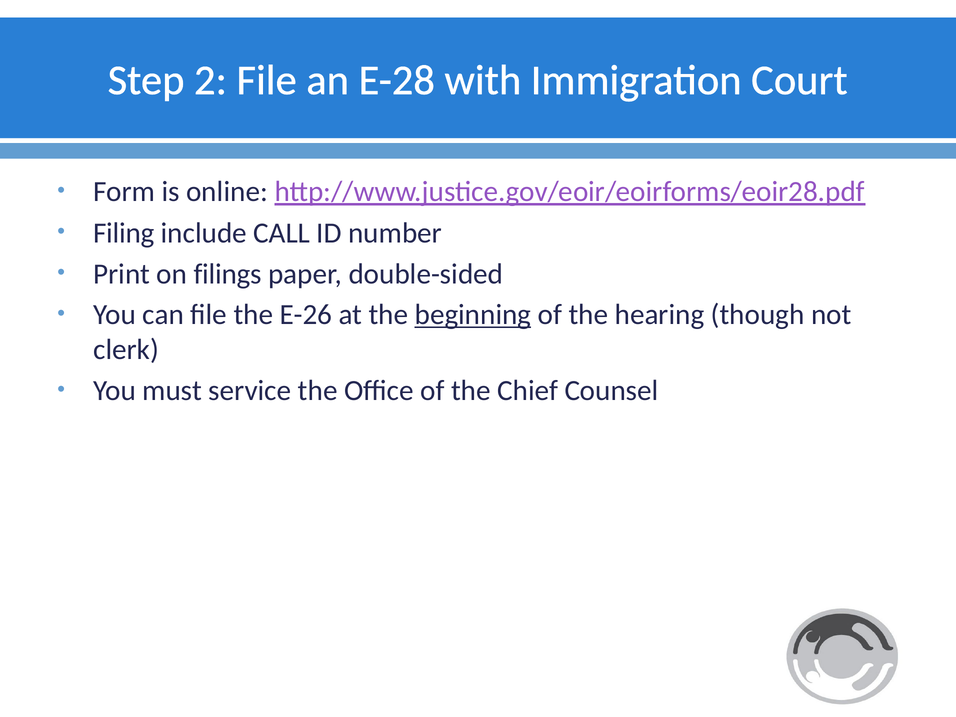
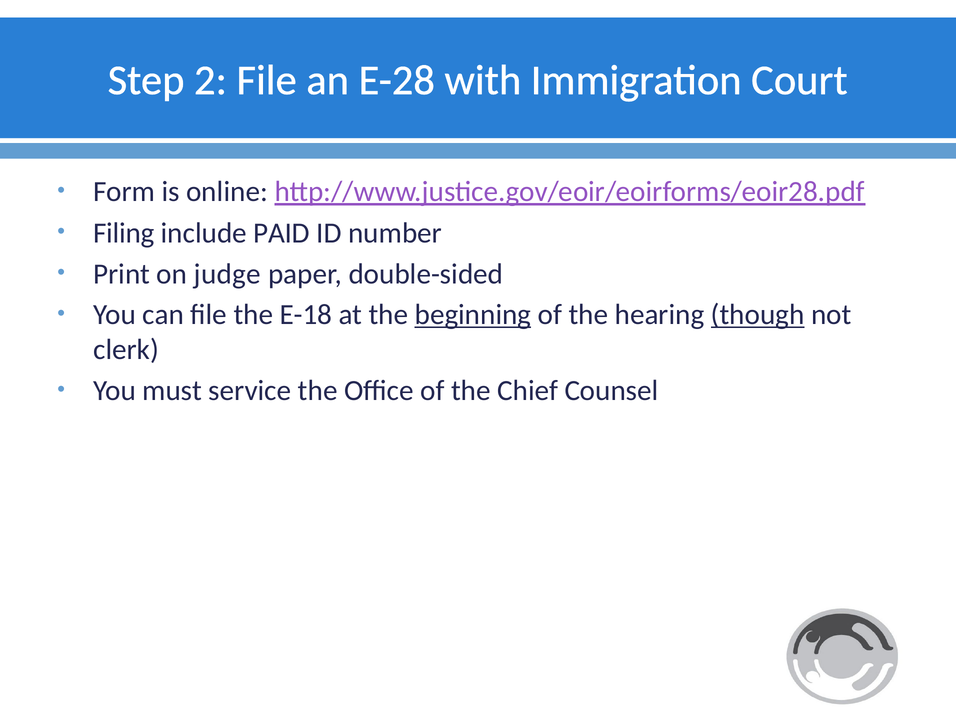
CALL: CALL -> PAID
filings: filings -> judge
E-26: E-26 -> E-18
though underline: none -> present
